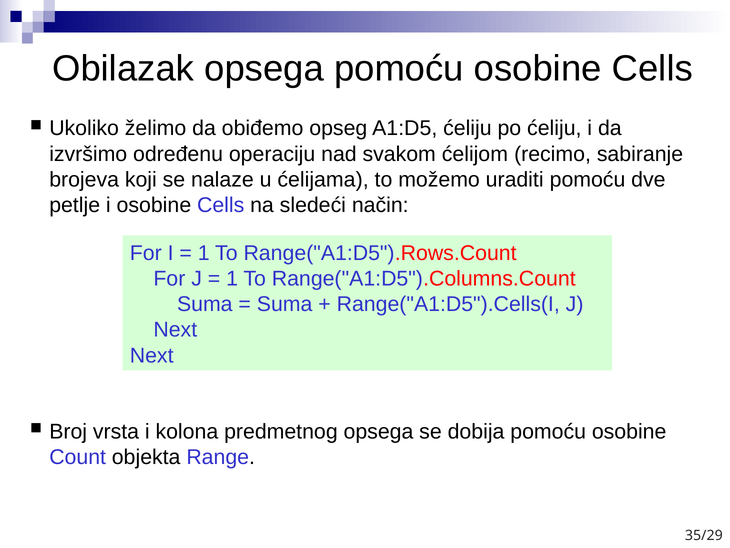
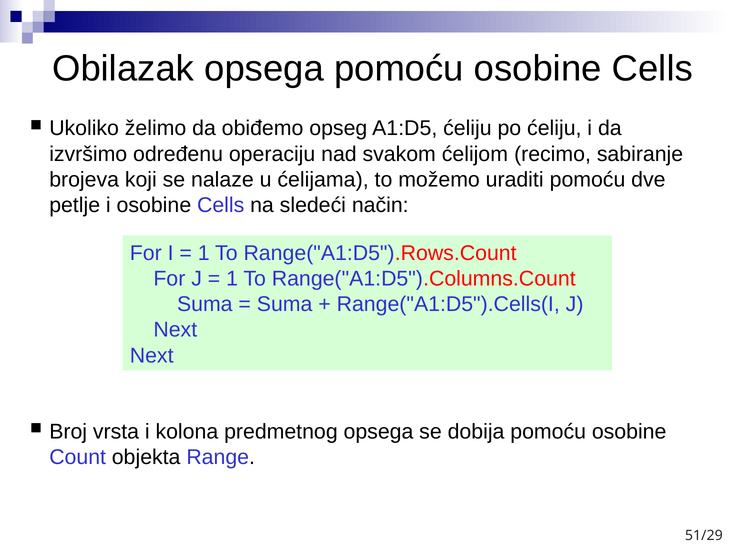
35/29: 35/29 -> 51/29
